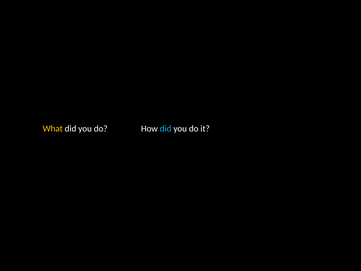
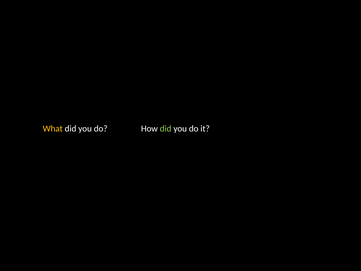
did at (166, 129) colour: light blue -> light green
